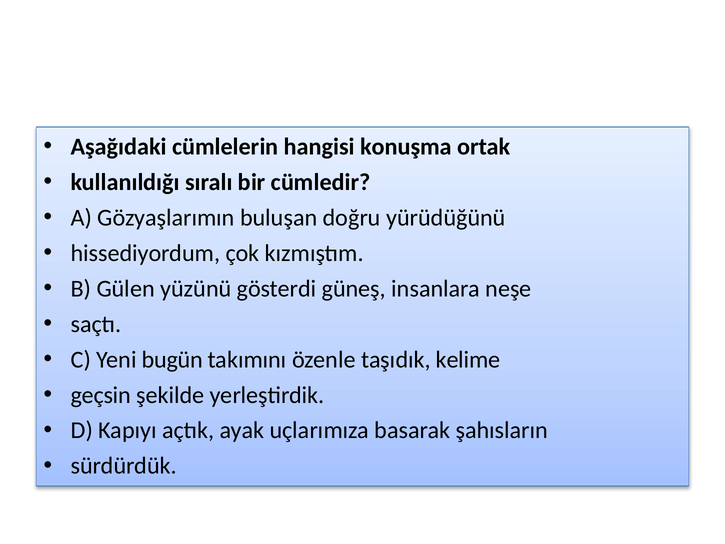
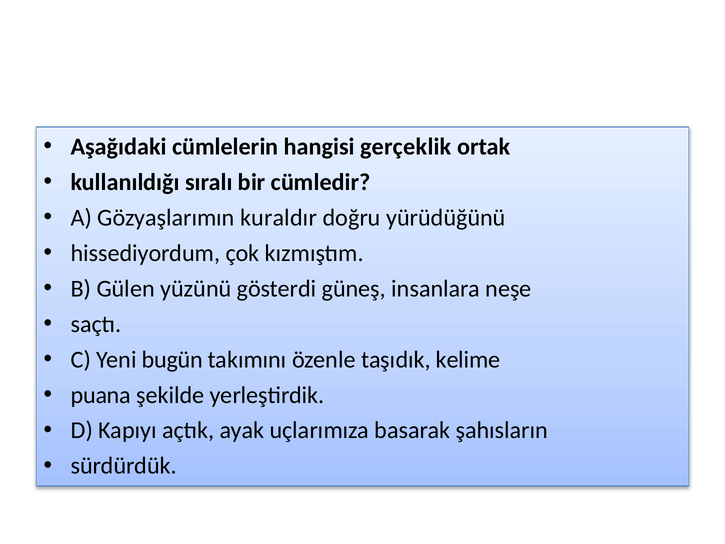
konuşma: konuşma -> gerçeklik
buluşan: buluşan -> kuraldır
geçsin: geçsin -> puana
